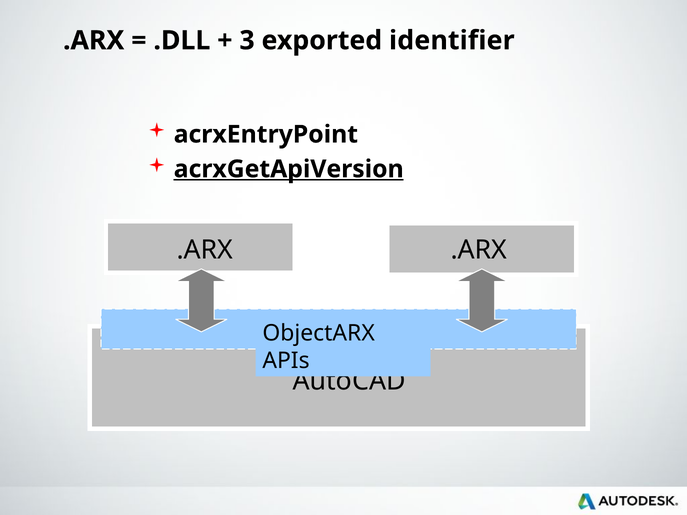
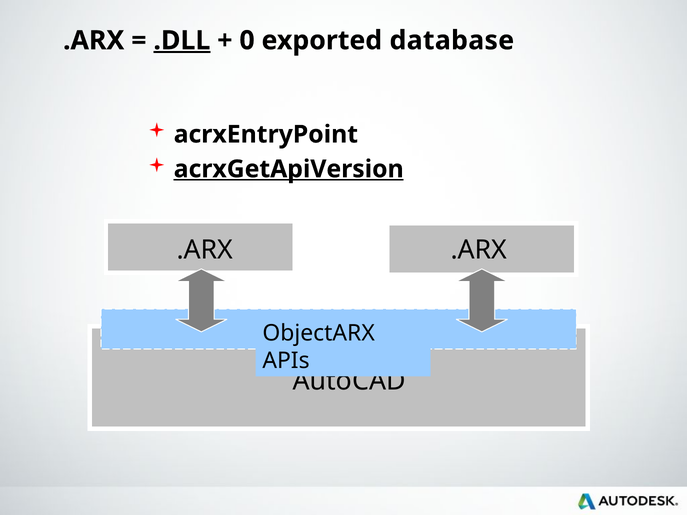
.DLL at (182, 40) underline: none -> present
3: 3 -> 0
identifier: identifier -> database
